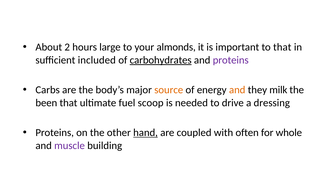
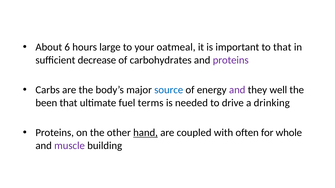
2: 2 -> 6
almonds: almonds -> oatmeal
included: included -> decrease
carbohydrates underline: present -> none
source colour: orange -> blue
and at (237, 90) colour: orange -> purple
milk: milk -> well
scoop: scoop -> terms
dressing: dressing -> drinking
